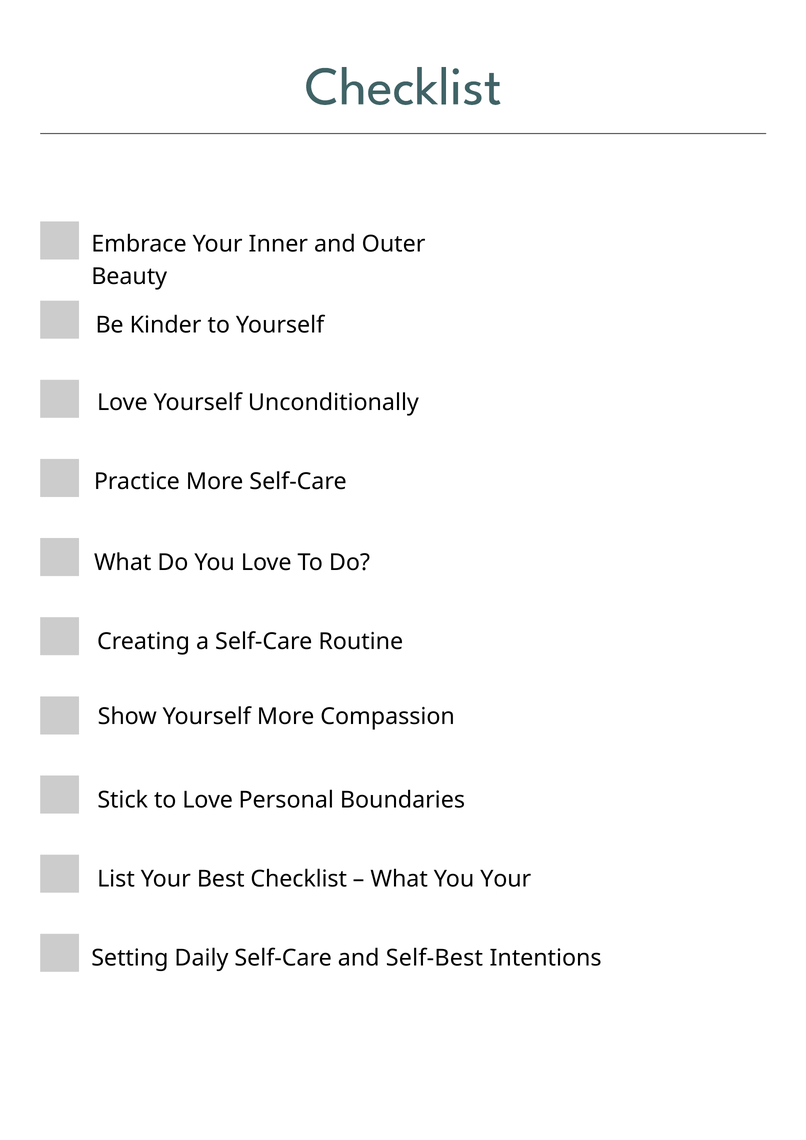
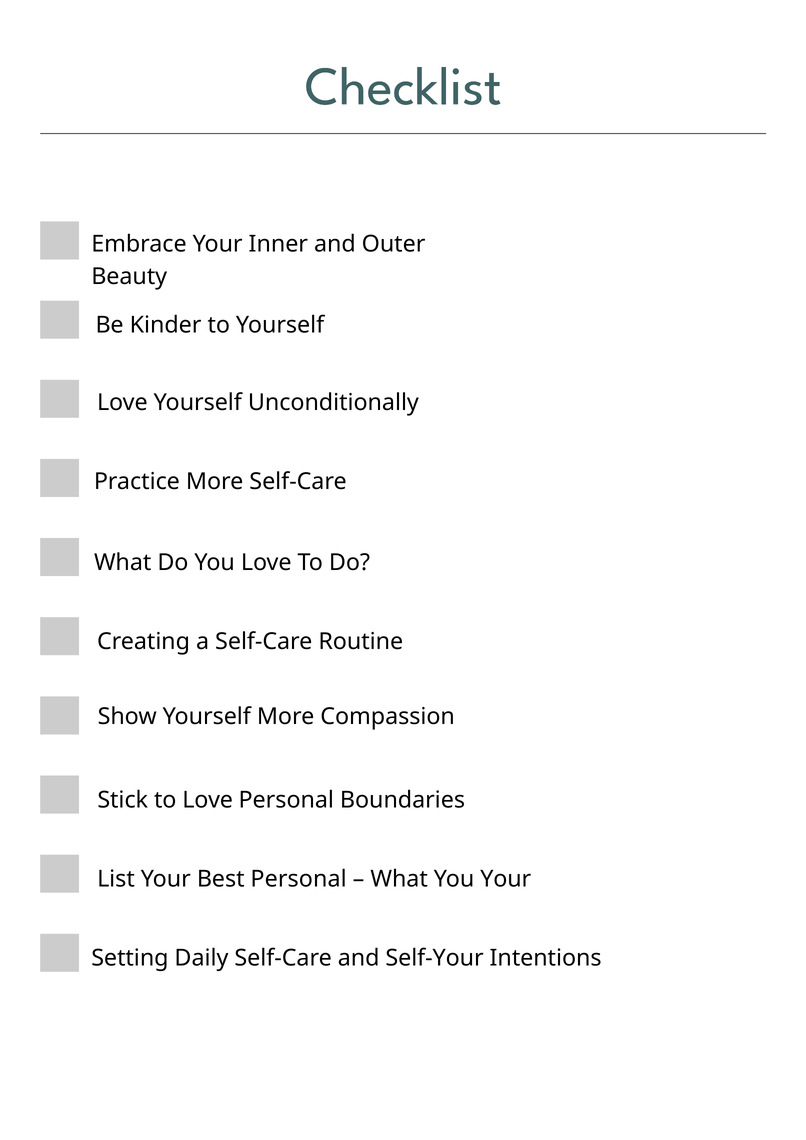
Best Checklist: Checklist -> Personal
Self-Best: Self-Best -> Self-Your
